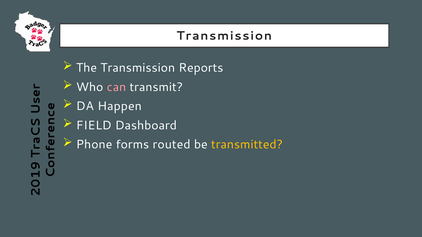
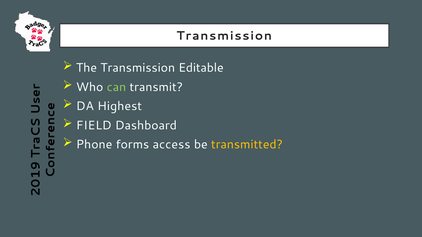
Reports: Reports -> Editable
can colour: pink -> light green
Happen: Happen -> Highest
routed: routed -> access
